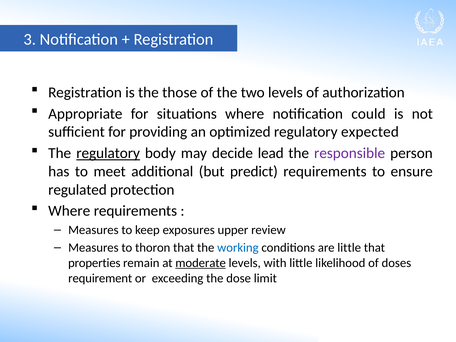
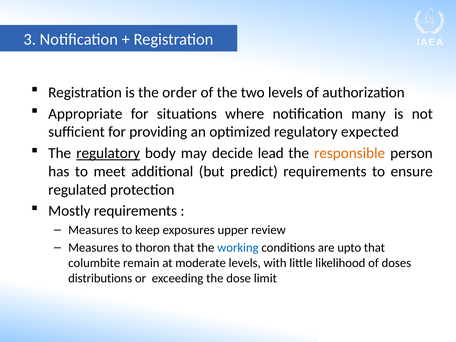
those: those -> order
could: could -> many
responsible colour: purple -> orange
Where at (69, 211): Where -> Mostly
are little: little -> upto
properties: properties -> columbite
moderate underline: present -> none
requirement: requirement -> distributions
